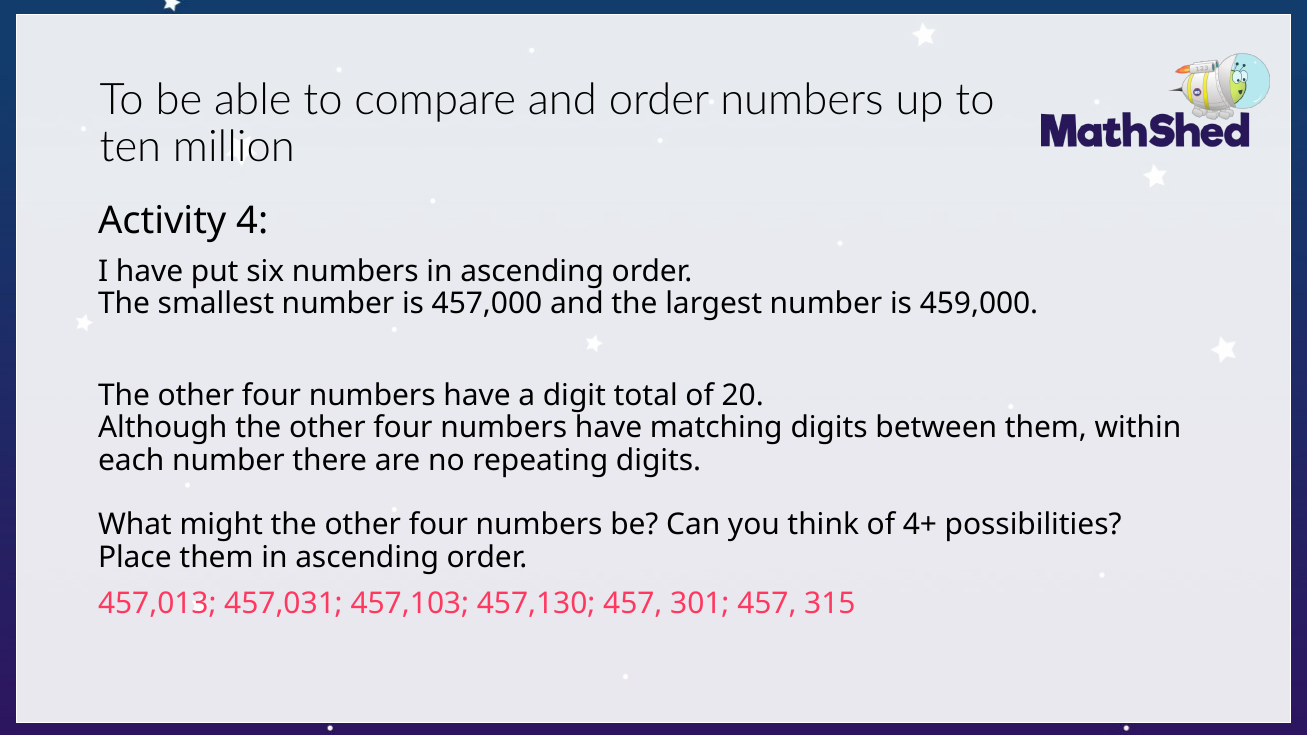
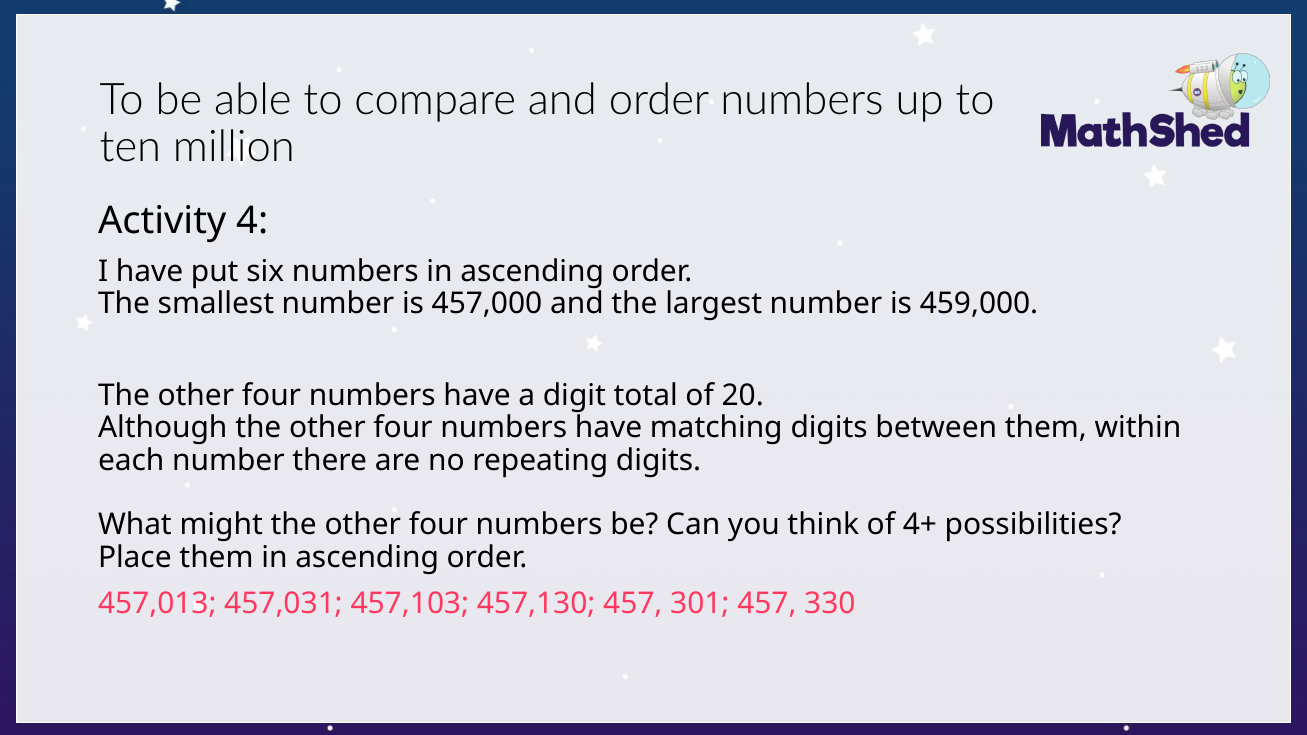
315: 315 -> 330
